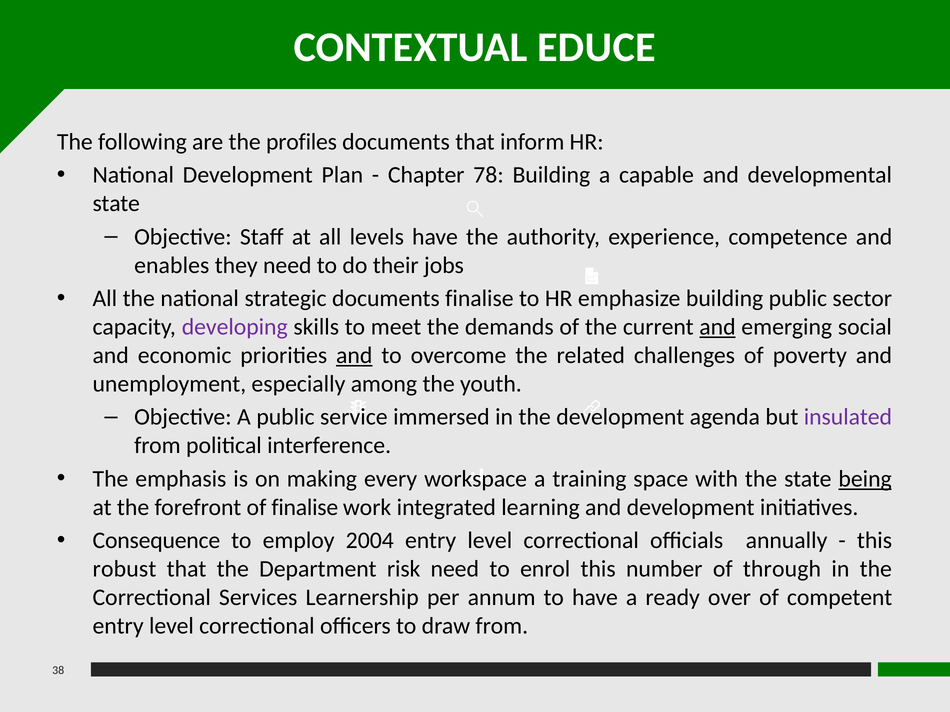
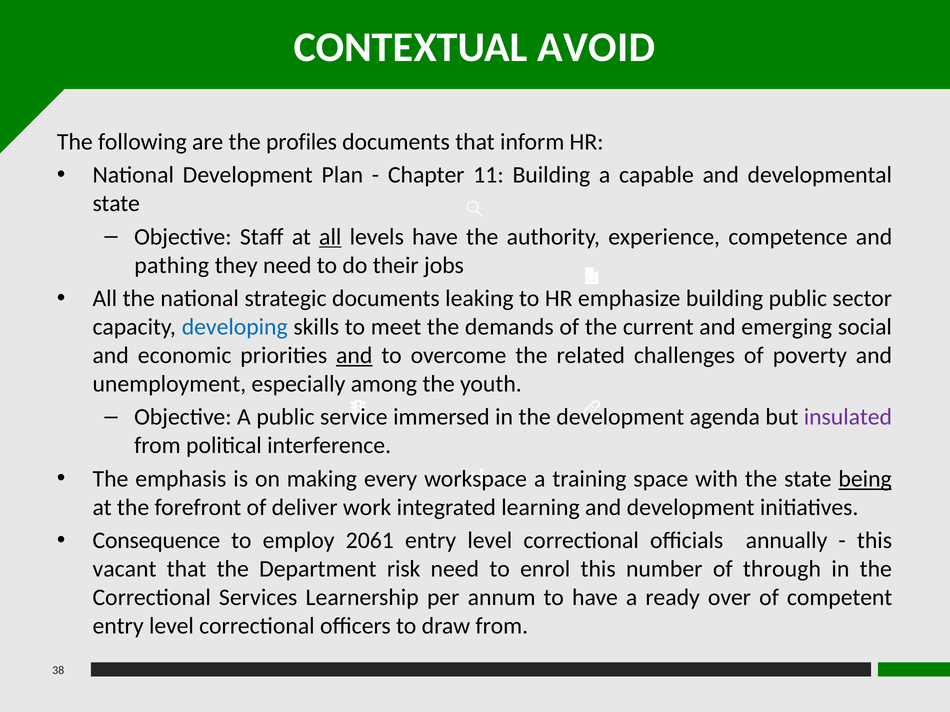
EDUCE: EDUCE -> AVOID
78: 78 -> 11
all at (330, 237) underline: none -> present
enables: enables -> pathing
documents finalise: finalise -> leaking
developing colour: purple -> blue
and at (717, 327) underline: present -> none
of finalise: finalise -> deliver
2004: 2004 -> 2061
robust: robust -> vacant
